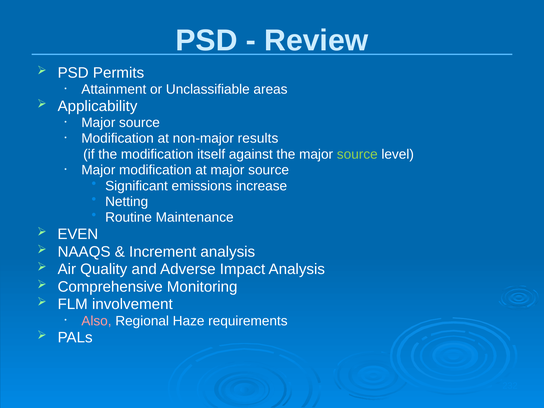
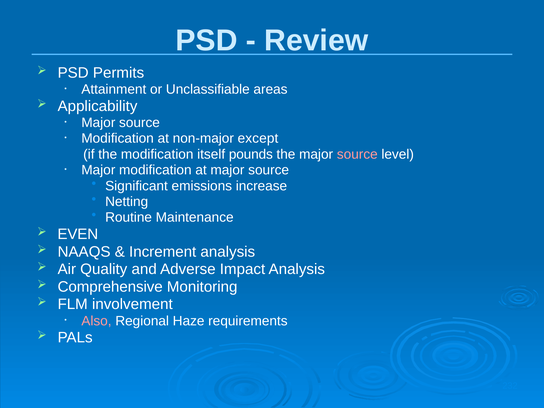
results: results -> except
against: against -> pounds
source at (357, 154) colour: light green -> pink
